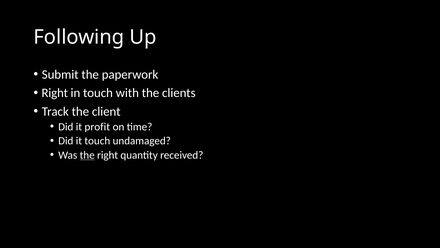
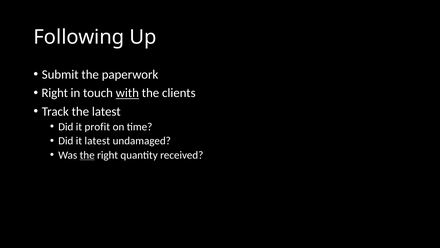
with underline: none -> present
the client: client -> latest
it touch: touch -> latest
